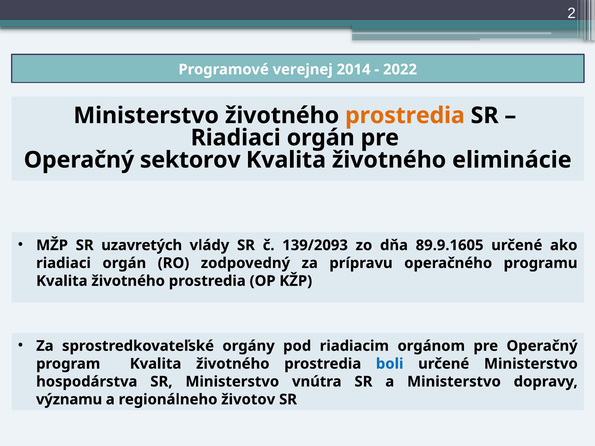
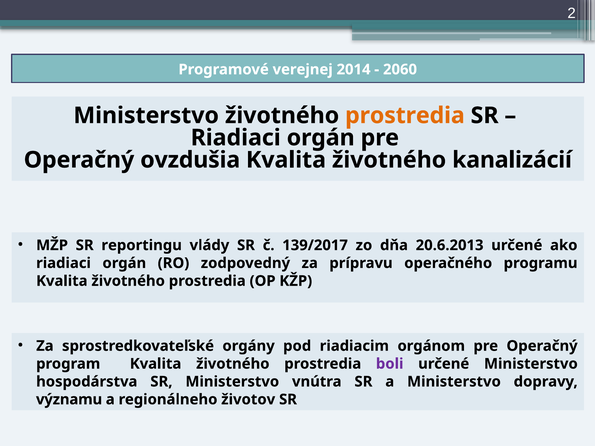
2022: 2022 -> 2060
sektorov: sektorov -> ovzdušia
eliminácie: eliminácie -> kanalizácií
uzavretých: uzavretých -> reportingu
139/2093: 139/2093 -> 139/2017
89.9.1605: 89.9.1605 -> 20.6.2013
boli colour: blue -> purple
